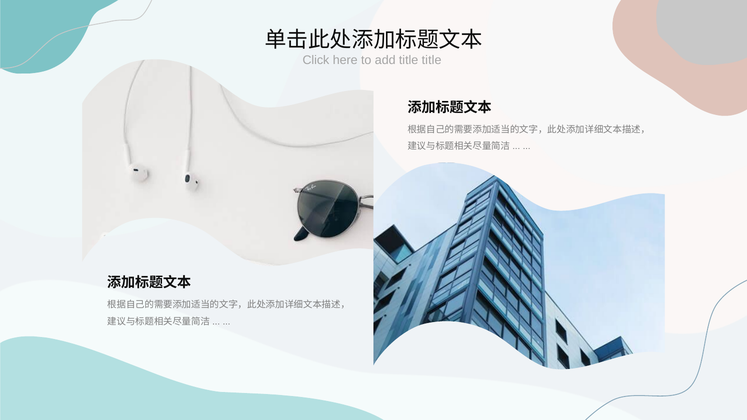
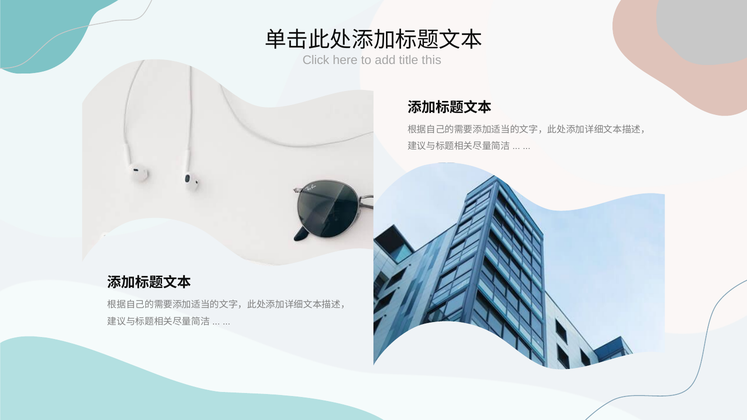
title title: title -> this
